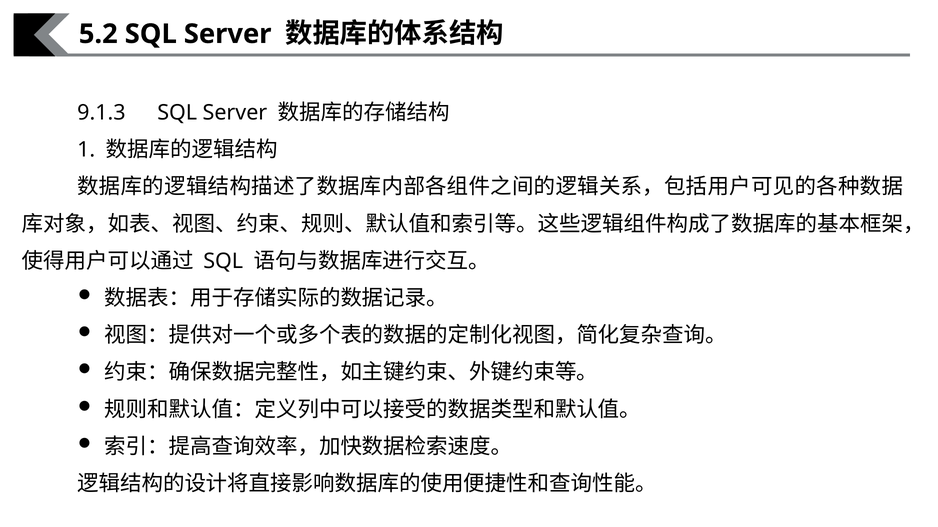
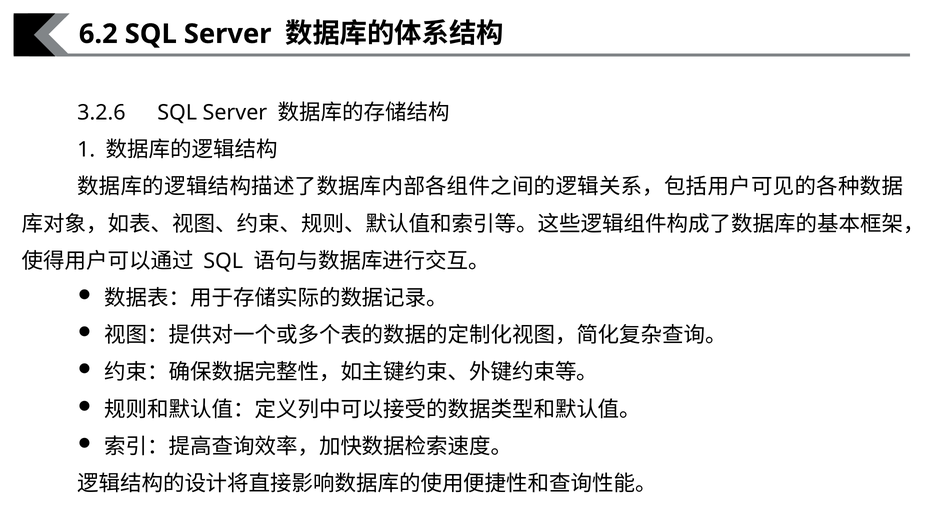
5.2: 5.2 -> 6.2
9.1.3: 9.1.3 -> 3.2.6
